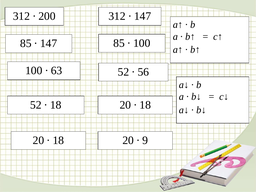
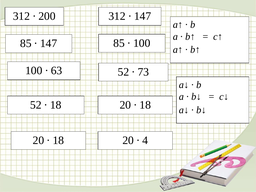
56: 56 -> 73
9: 9 -> 4
